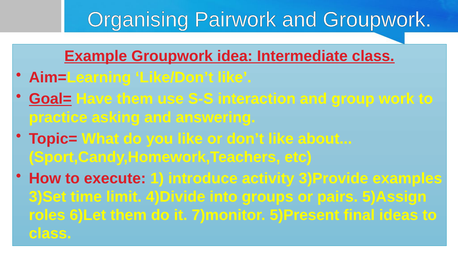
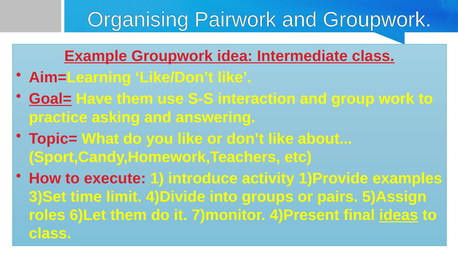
3)Provide: 3)Provide -> 1)Provide
5)Present: 5)Present -> 4)Present
ideas underline: none -> present
